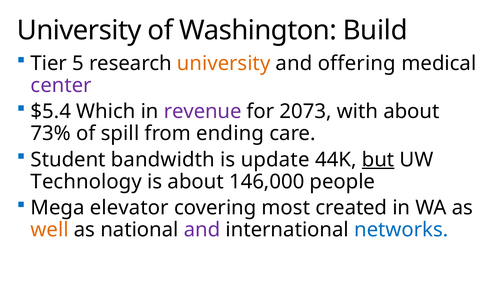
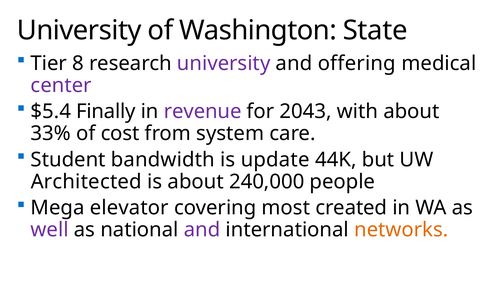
Build: Build -> State
5: 5 -> 8
university at (224, 63) colour: orange -> purple
Which: Which -> Finally
2073: 2073 -> 2043
73%: 73% -> 33%
spill: spill -> cost
ending: ending -> system
but underline: present -> none
Technology: Technology -> Architected
146,000: 146,000 -> 240,000
well colour: orange -> purple
networks colour: blue -> orange
